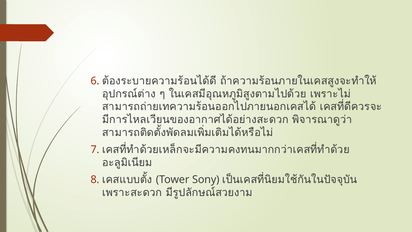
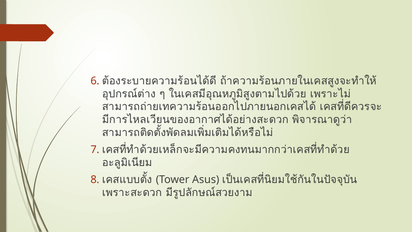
Sony: Sony -> Asus
